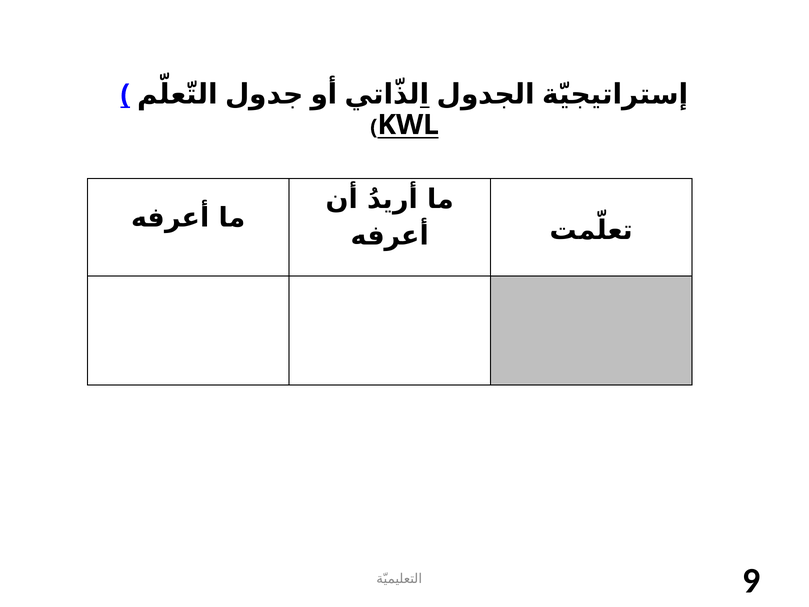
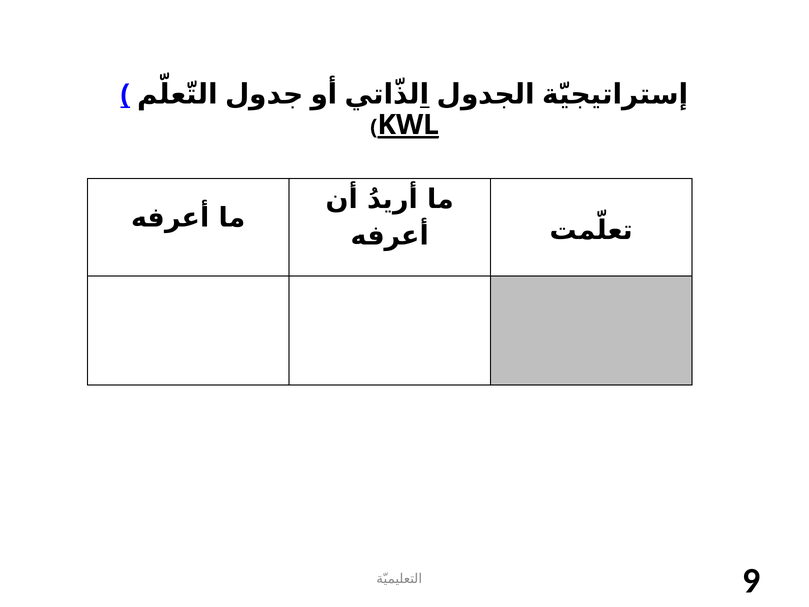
KWL underline: none -> present
